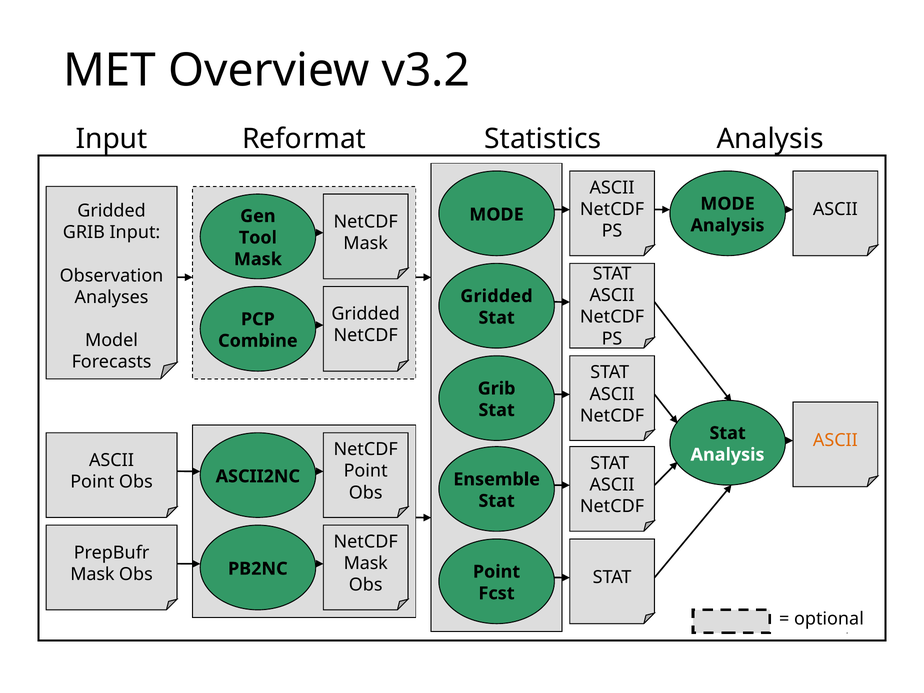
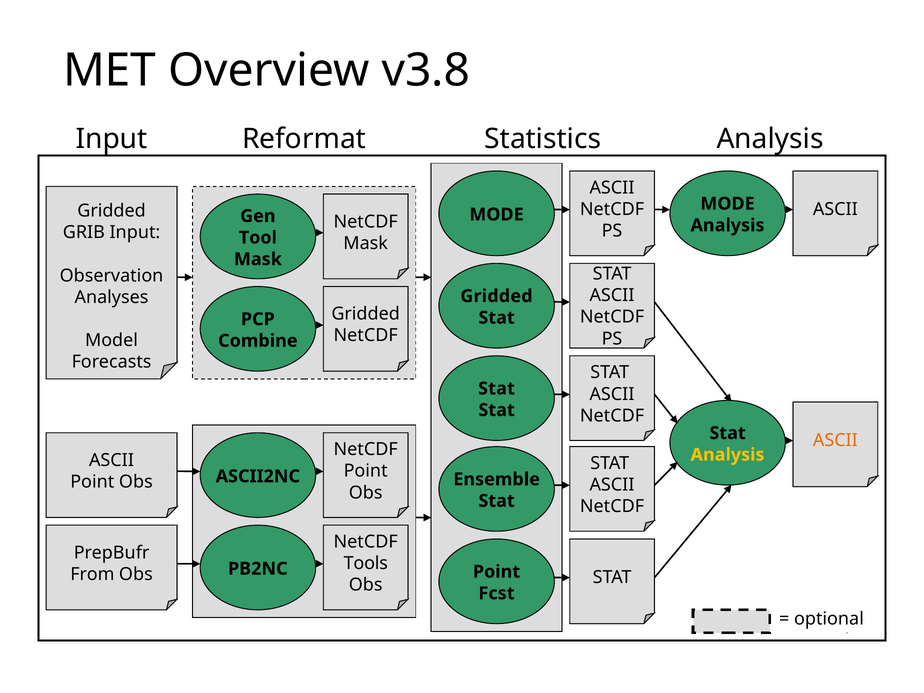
v3.2: v3.2 -> v3.8
Grib at (497, 389): Grib -> Stat
Analysis at (728, 455) colour: white -> yellow
Mask at (366, 563): Mask -> Tools
Mask at (92, 574): Mask -> From
